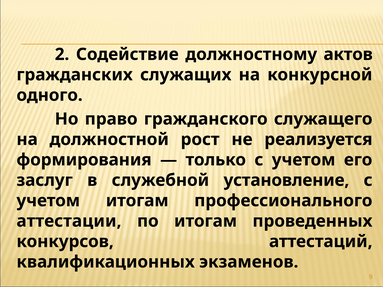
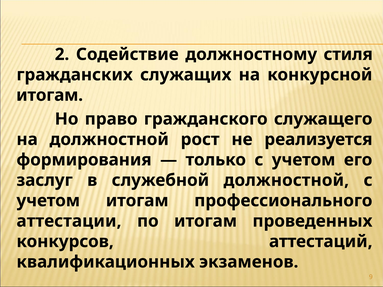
актов: актов -> стиля
одного at (50, 95): одного -> итогам
служебной установление: установление -> должностной
